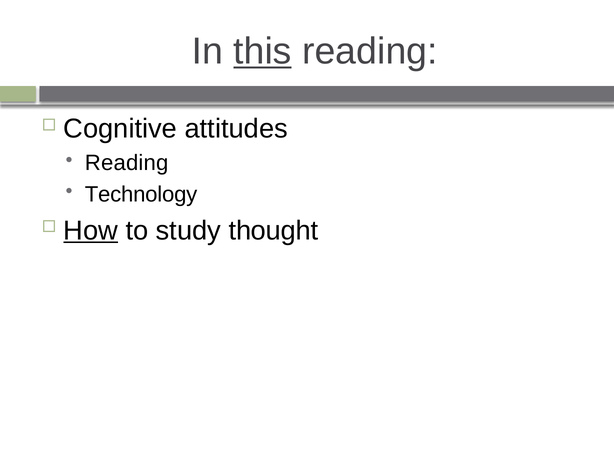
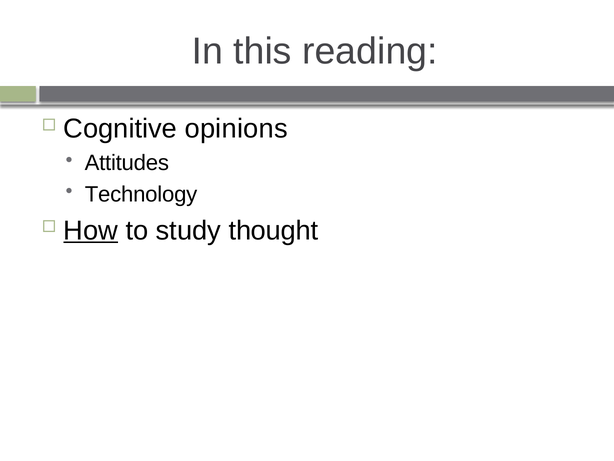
this underline: present -> none
attitudes: attitudes -> opinions
Reading at (127, 163): Reading -> Attitudes
